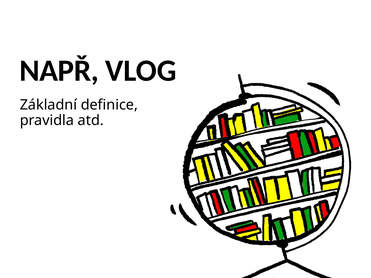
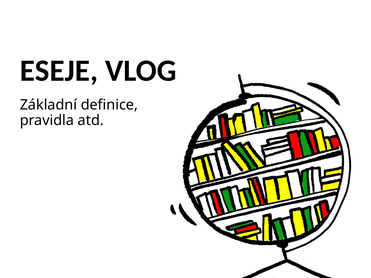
NAPŘ: NAPŘ -> ESEJE
